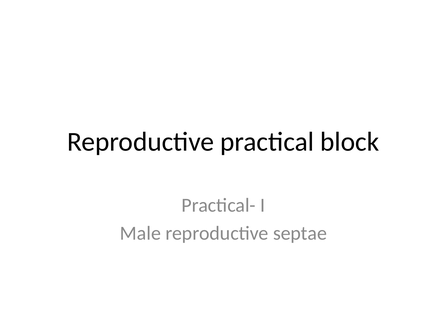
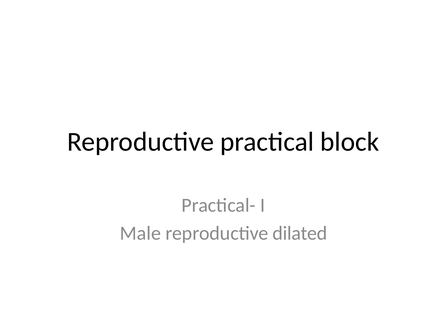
septae: septae -> dilated
